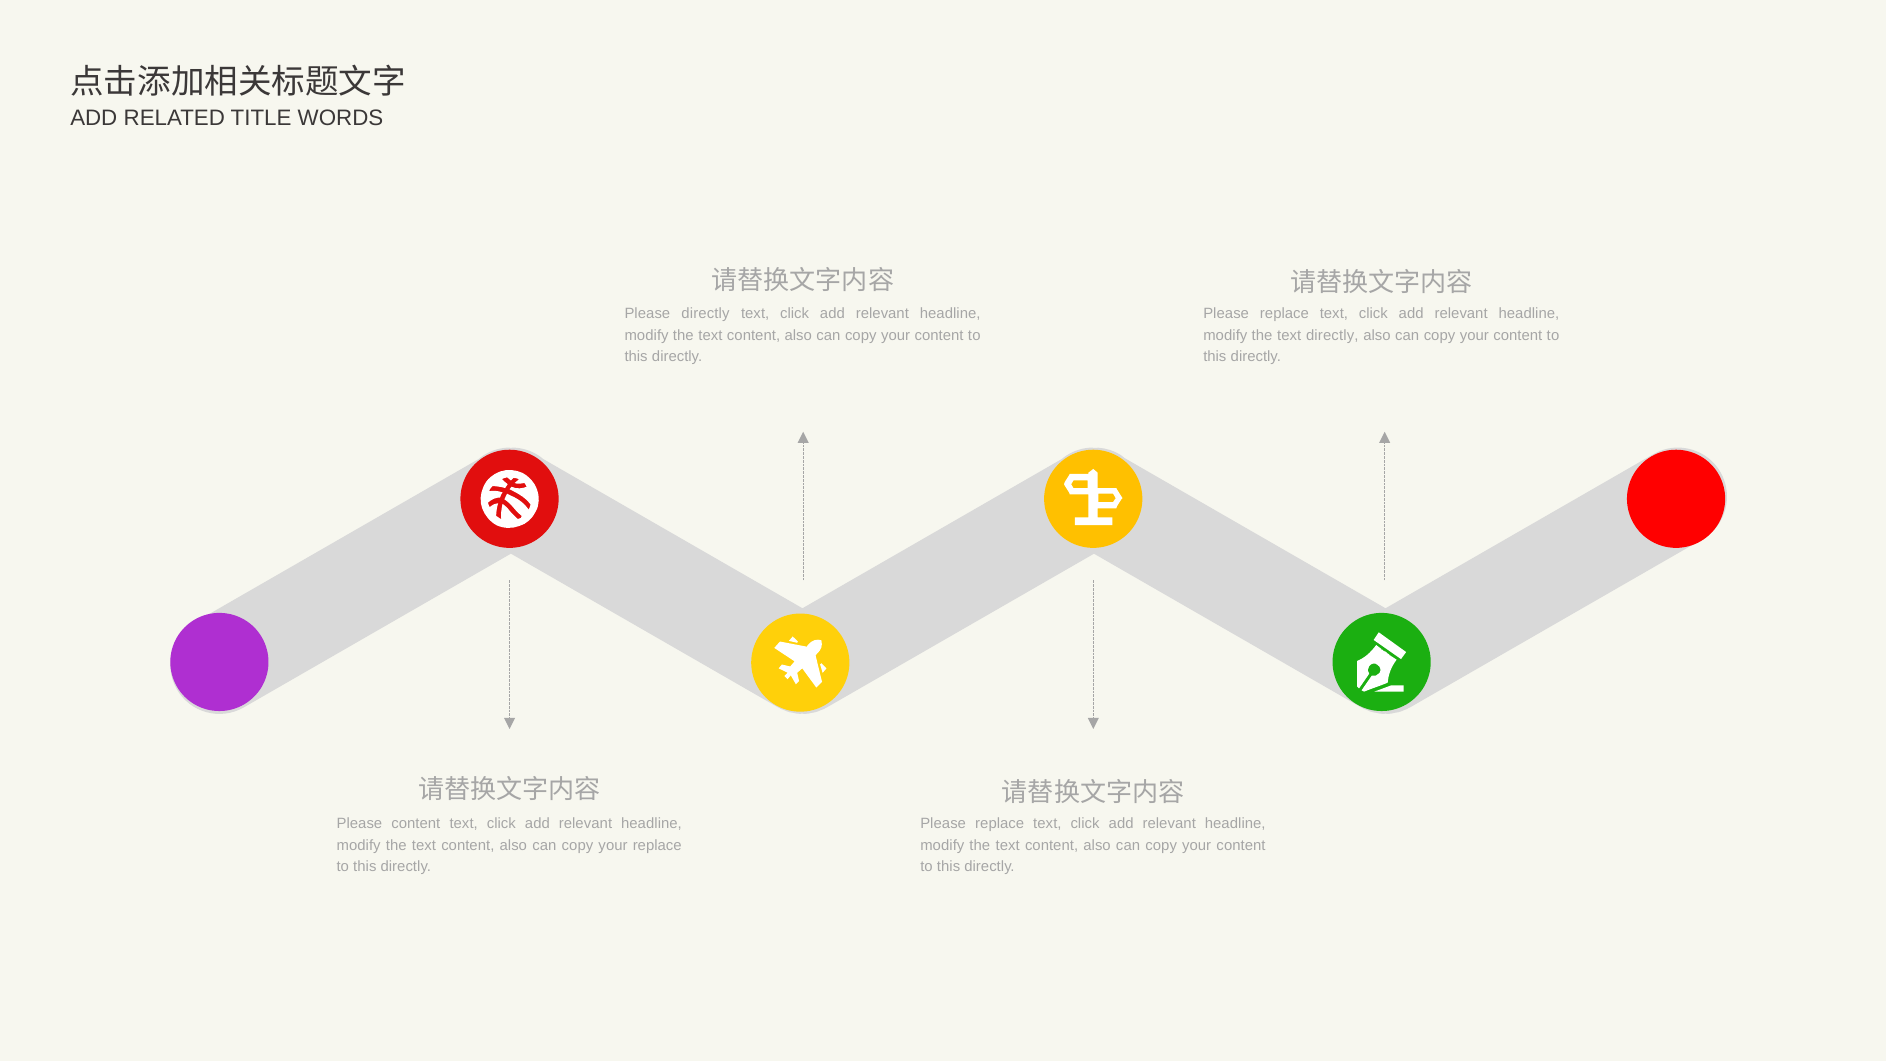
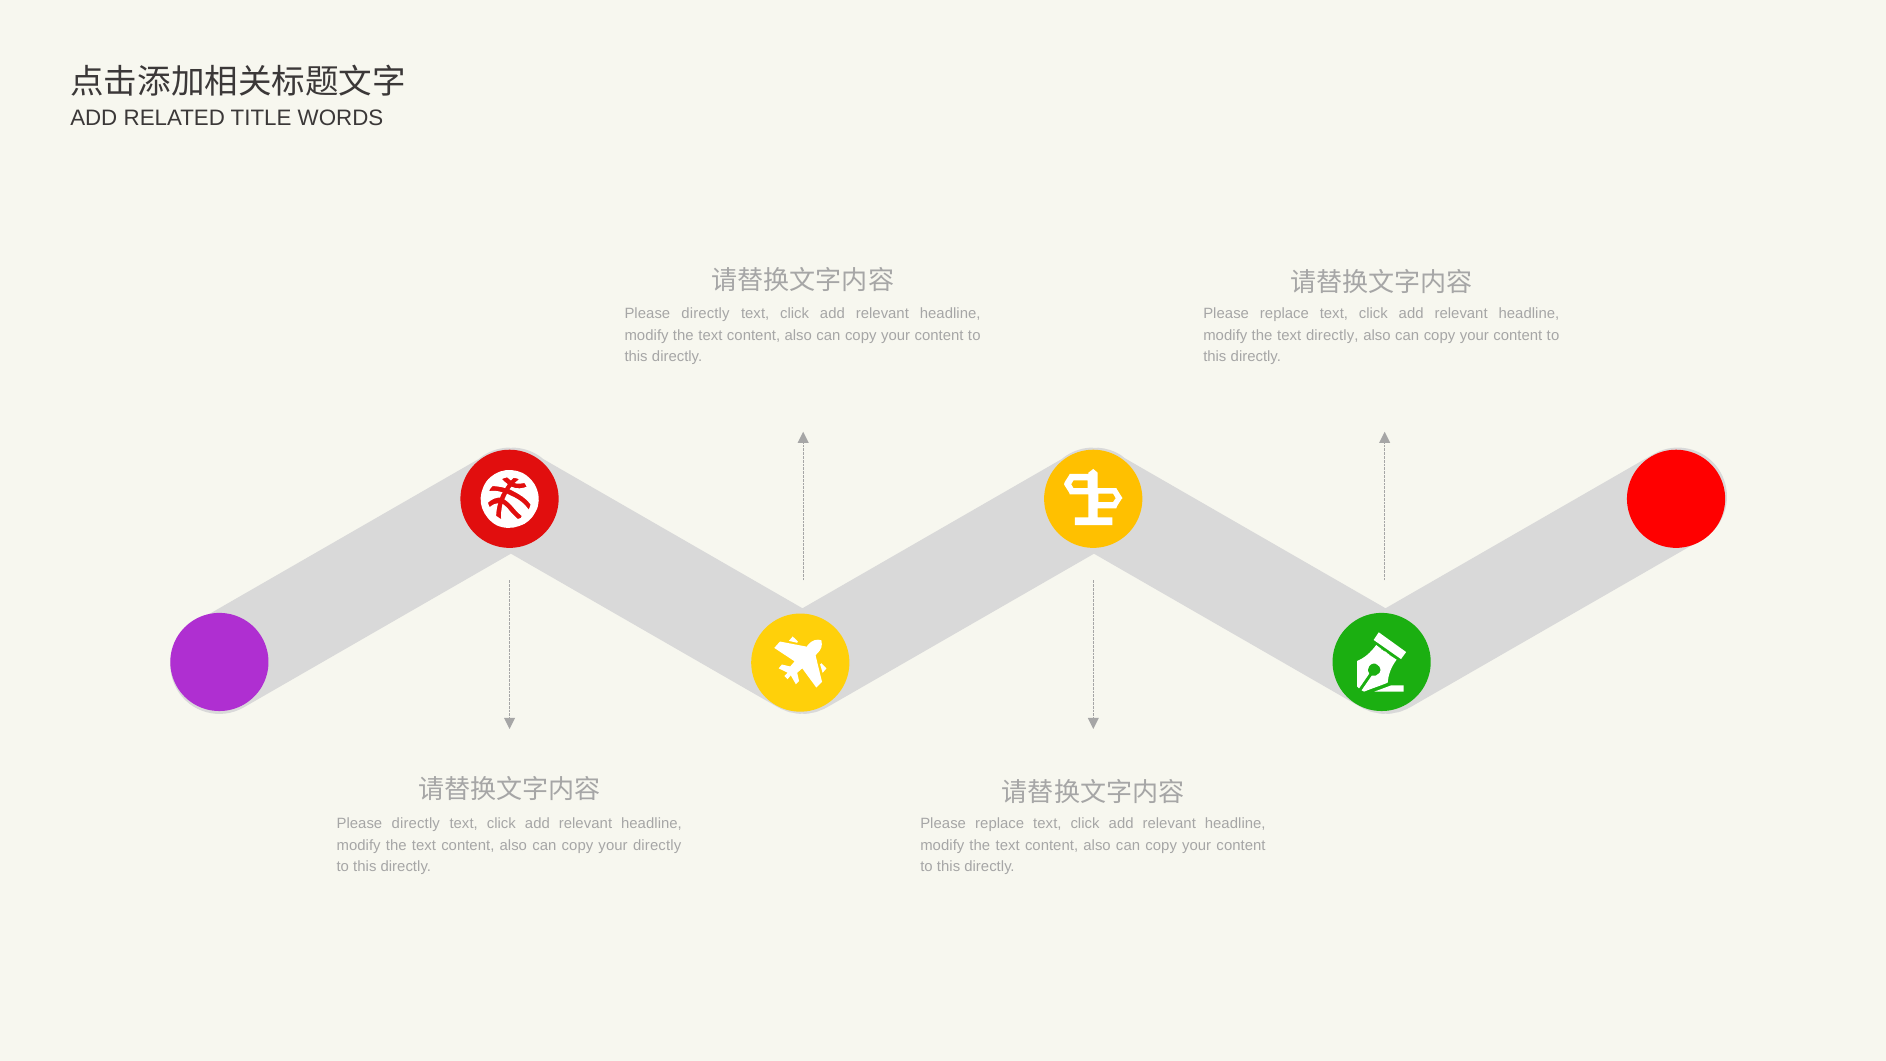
content at (416, 824): content -> directly
your replace: replace -> directly
